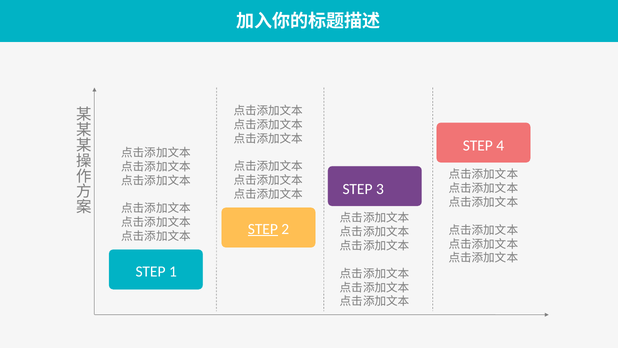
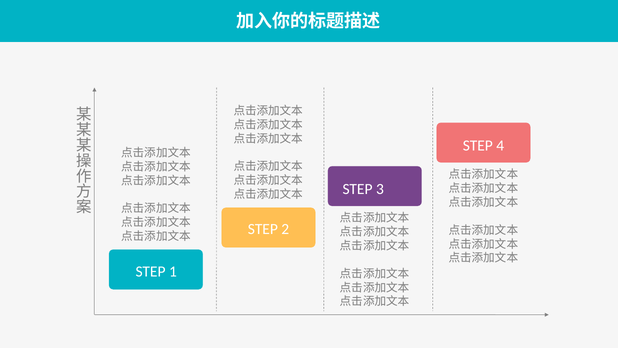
STEP at (263, 229) underline: present -> none
